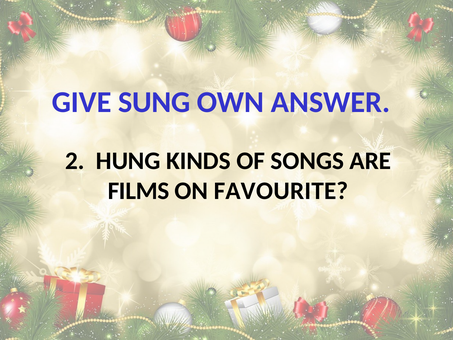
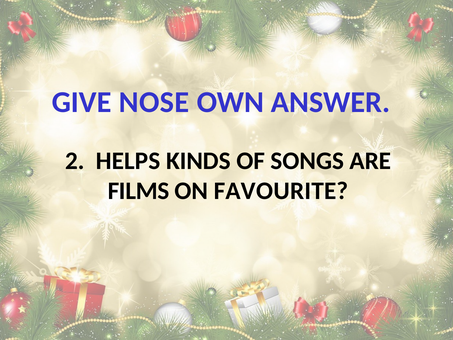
SUNG: SUNG -> NOSE
HUNG: HUNG -> HELPS
